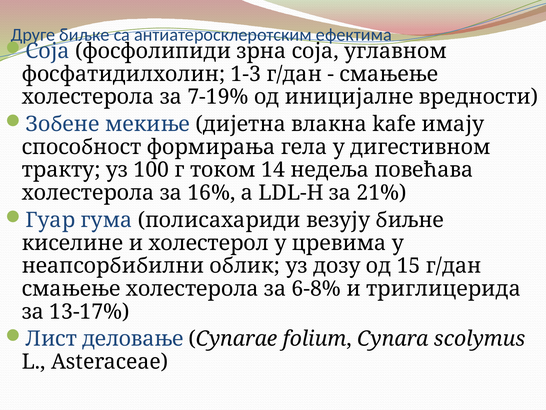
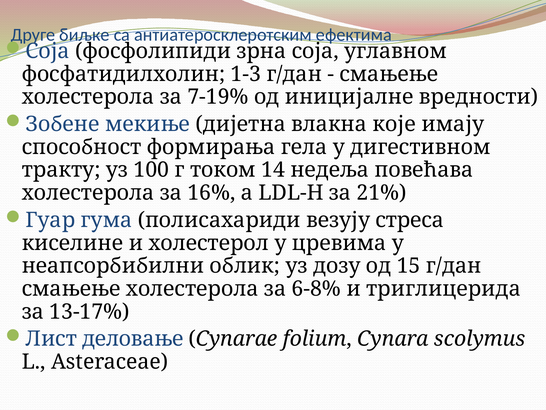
kafe: kafe -> које
биљне: биљне -> стреса
